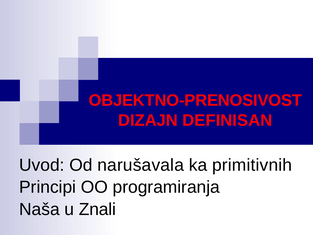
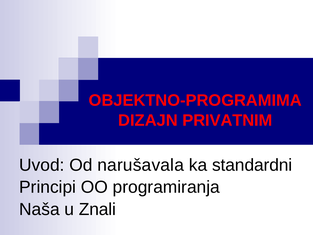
OBJEKTNO-PRENOSIVOST: OBJEKTNO-PRENOSIVOST -> OBJEKTNO-PROGRAMIMA
DEFINISAN: DEFINISAN -> PRIVATNIM
primitivnih: primitivnih -> standardni
